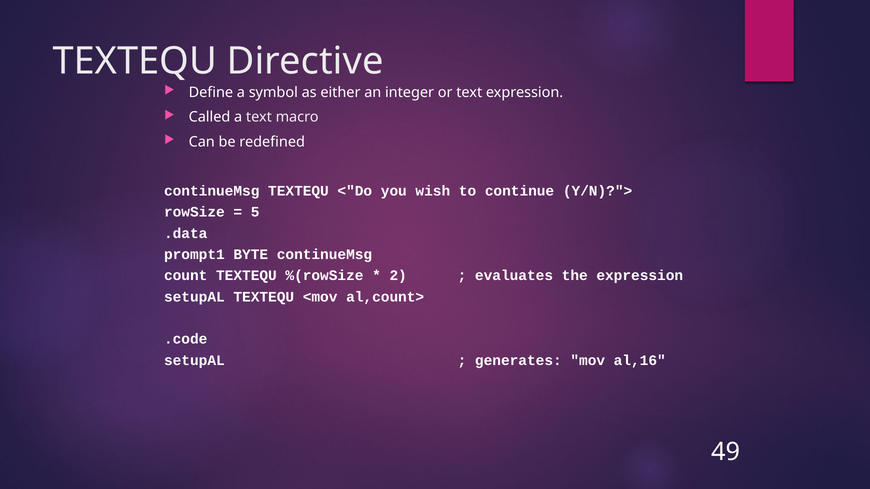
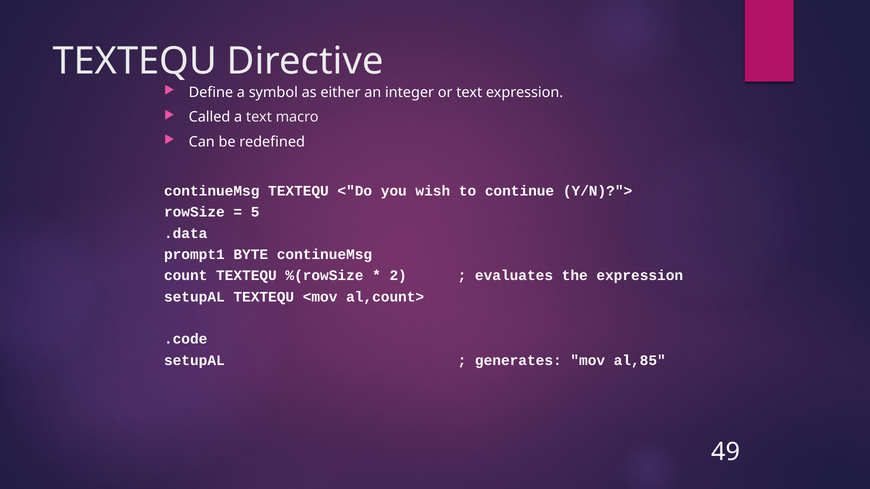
al,16: al,16 -> al,85
